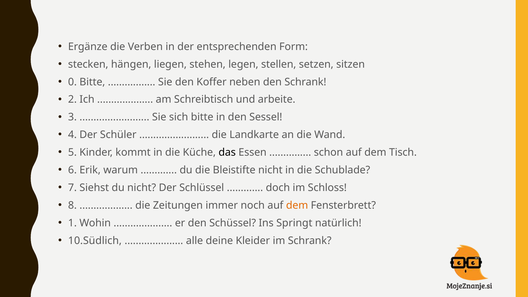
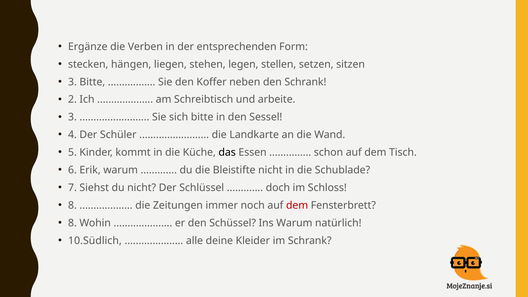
0 at (72, 82): 0 -> 3
dem at (297, 205) colour: orange -> red
1 at (72, 223): 1 -> 8
Ins Springt: Springt -> Warum
